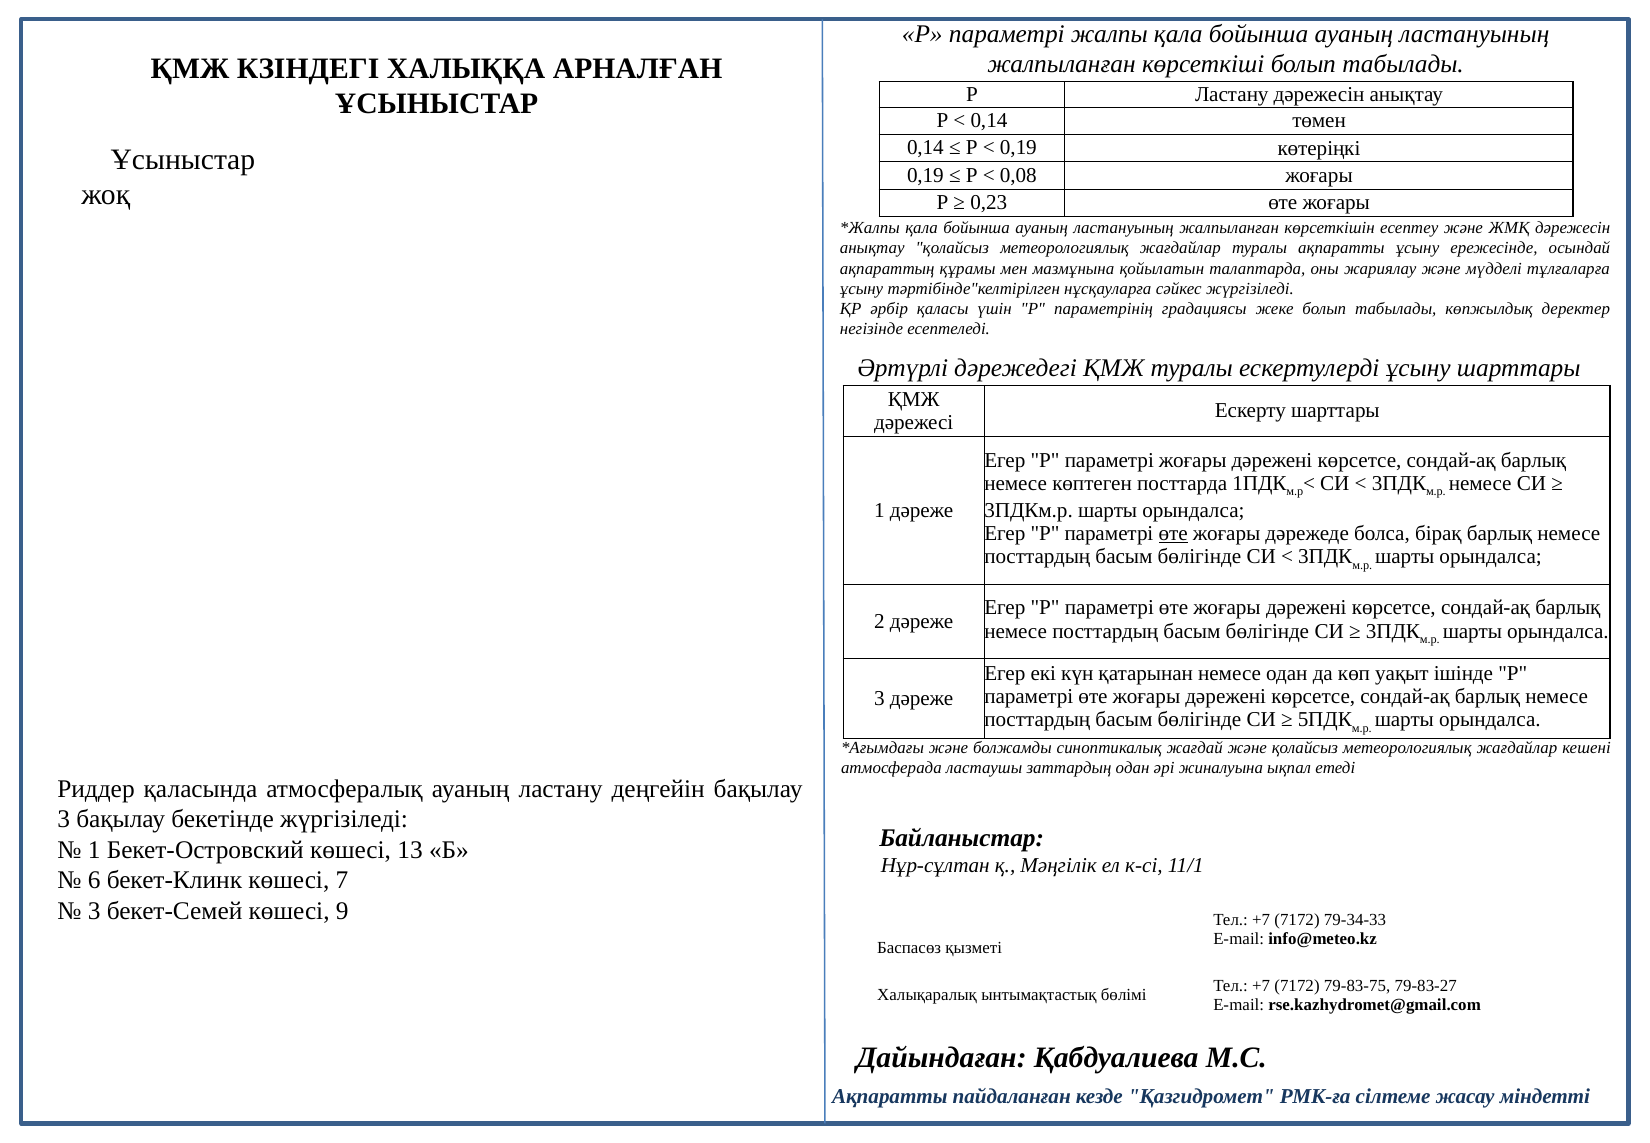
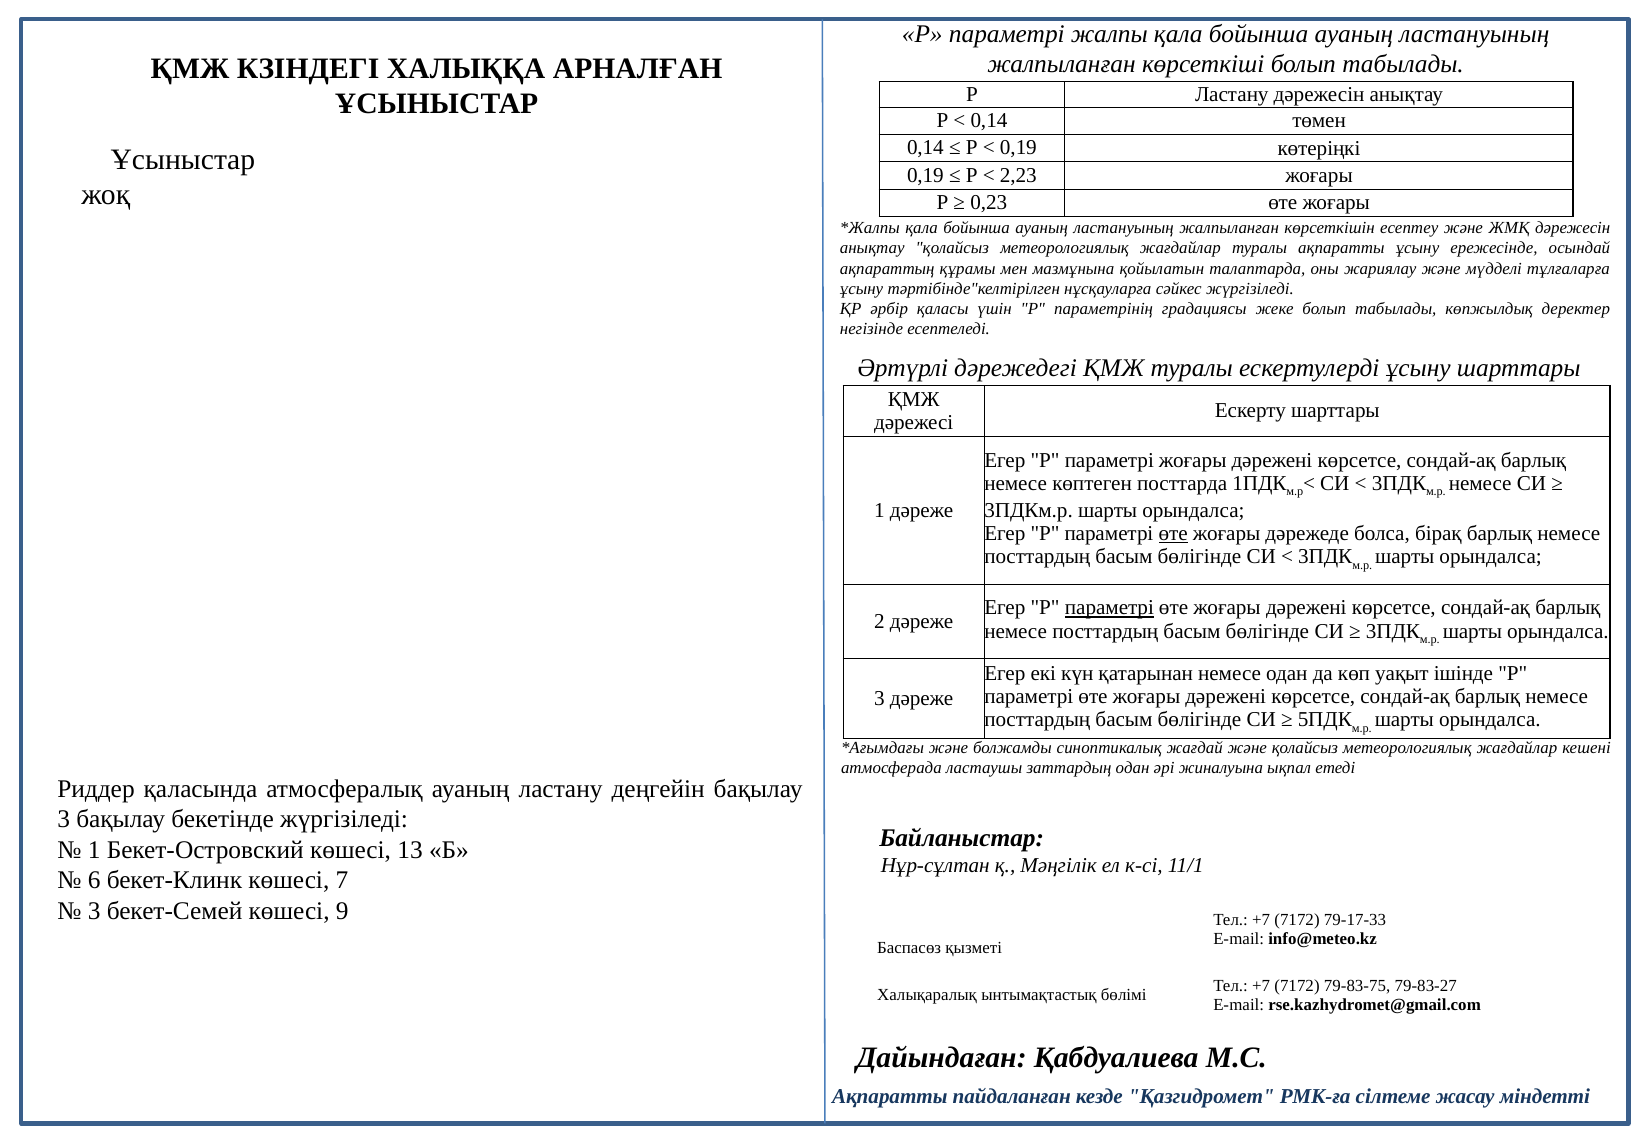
0,08: 0,08 -> 2,23
параметрі at (1109, 608) underline: none -> present
79-34-33: 79-34-33 -> 79-17-33
